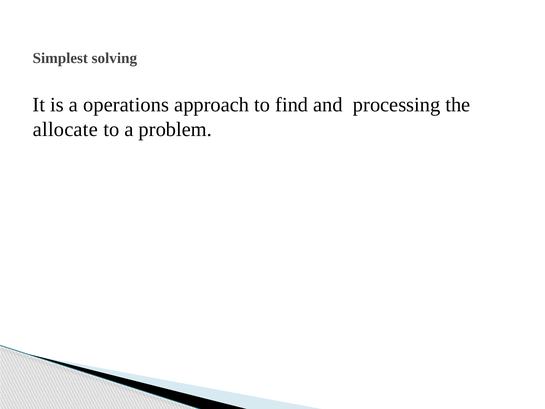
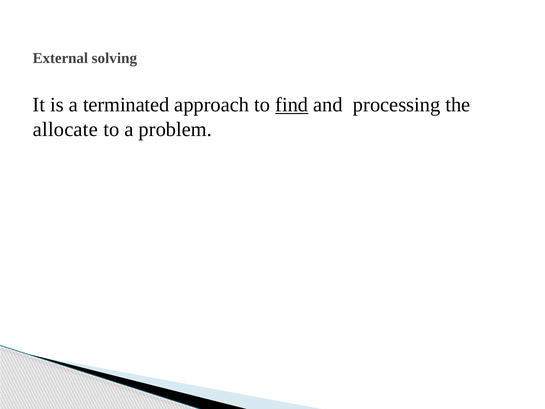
Simplest: Simplest -> External
operations: operations -> terminated
find underline: none -> present
